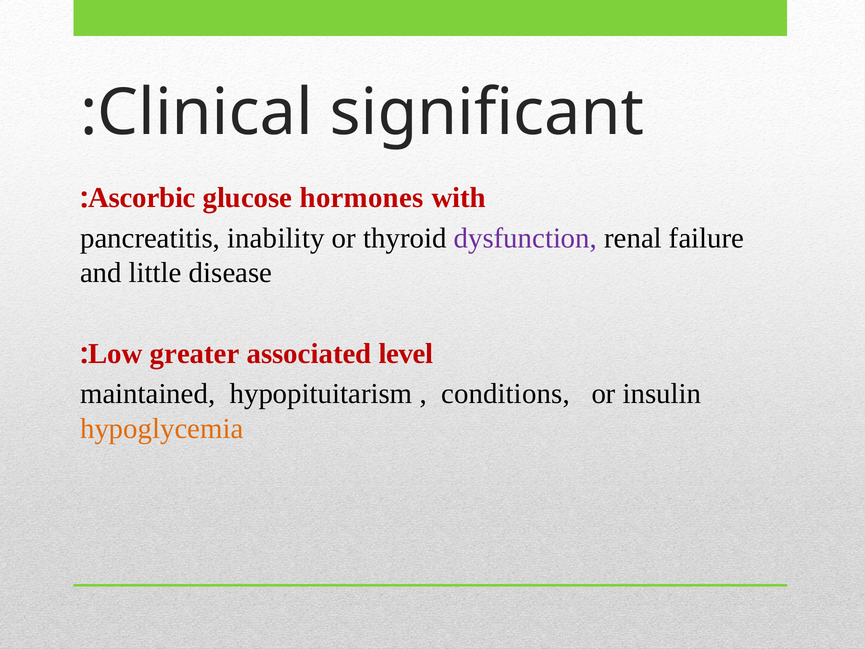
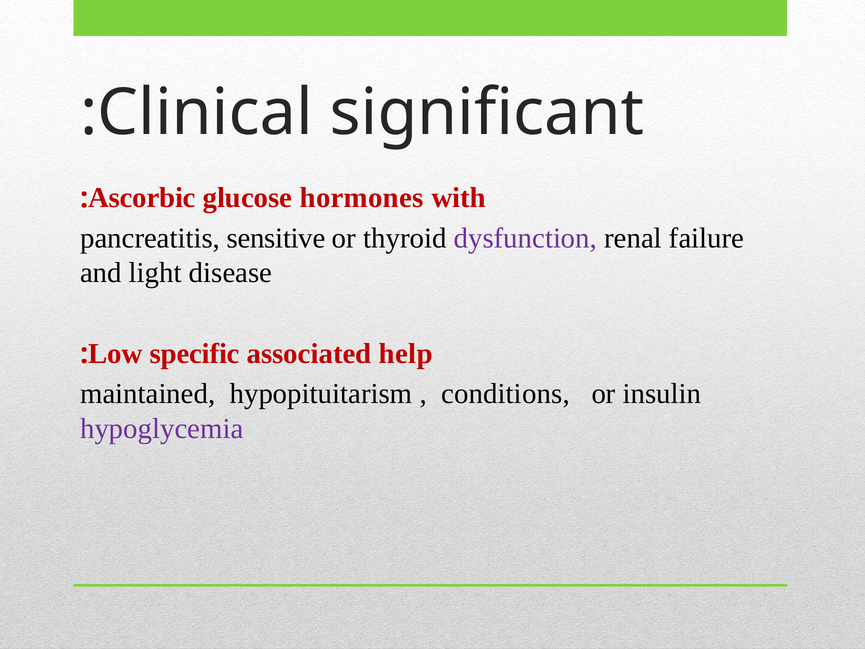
inability: inability -> sensitive
little: little -> light
greater: greater -> specific
level: level -> help
hypoglycemia colour: orange -> purple
